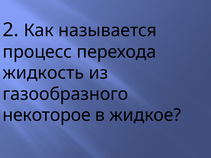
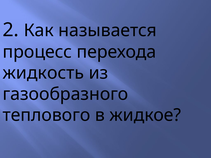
некоторое: некоторое -> теплового
